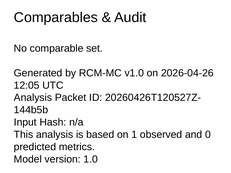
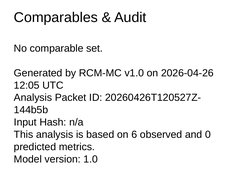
1: 1 -> 6
